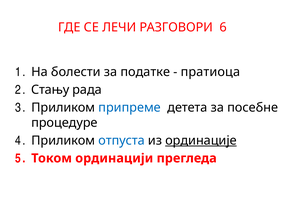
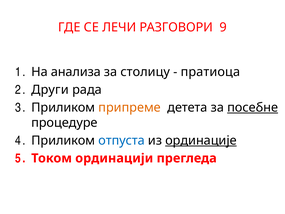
6: 6 -> 9
болести: болести -> анализа
податке: податке -> столицу
Стању: Стању -> Други
припреме colour: blue -> orange
посебне underline: none -> present
